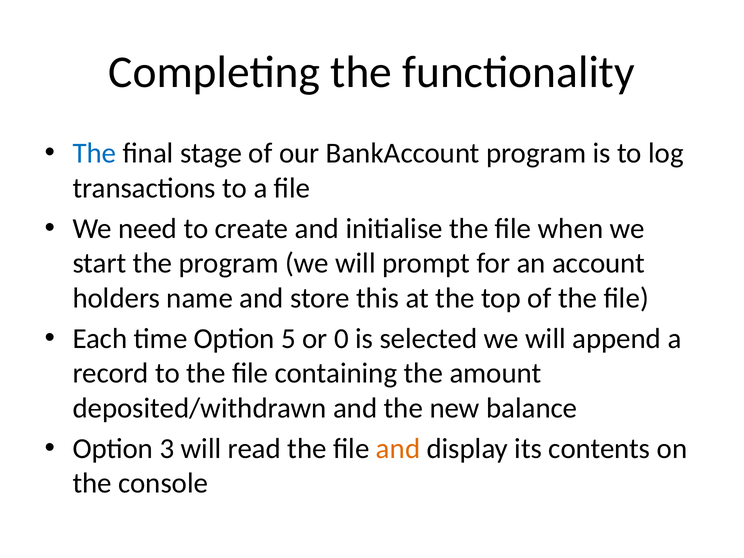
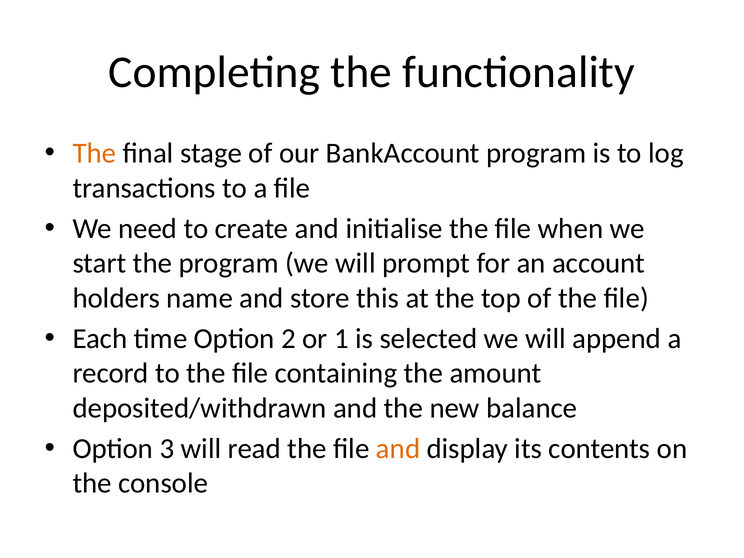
The at (94, 153) colour: blue -> orange
5: 5 -> 2
0: 0 -> 1
